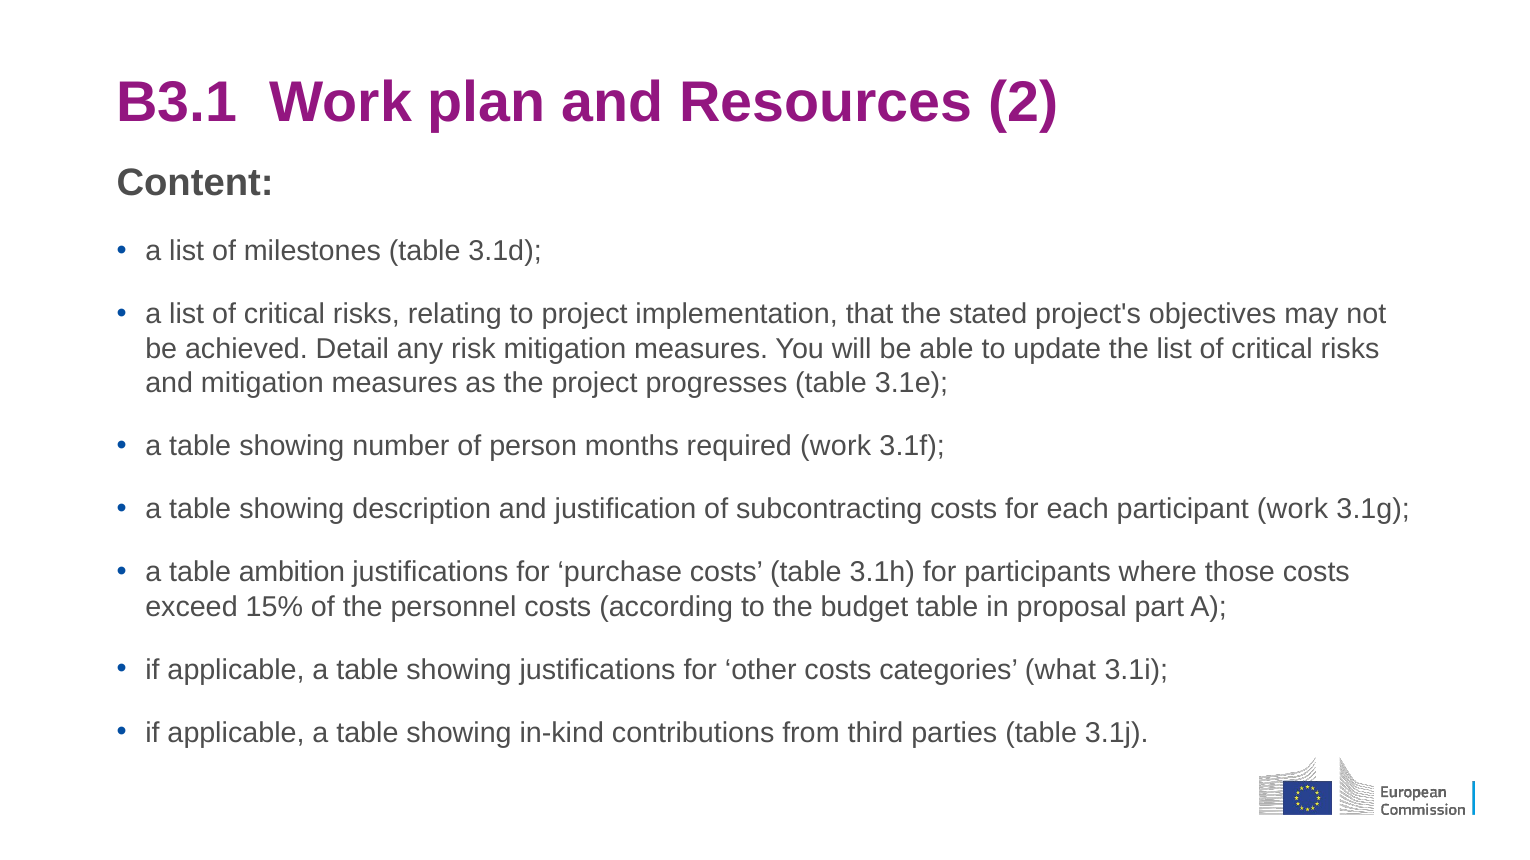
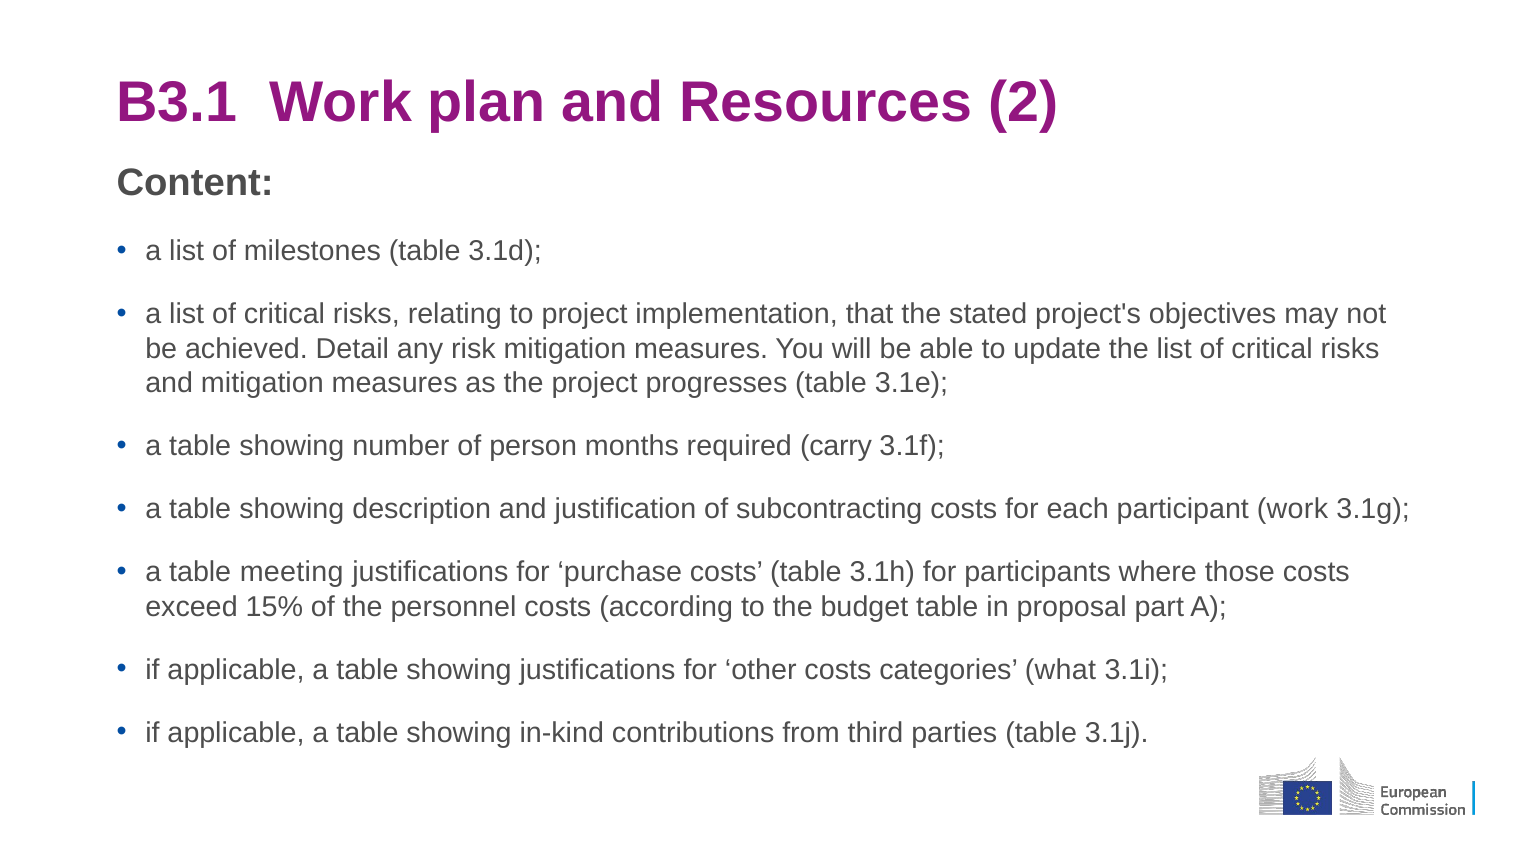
required work: work -> carry
ambition: ambition -> meeting
